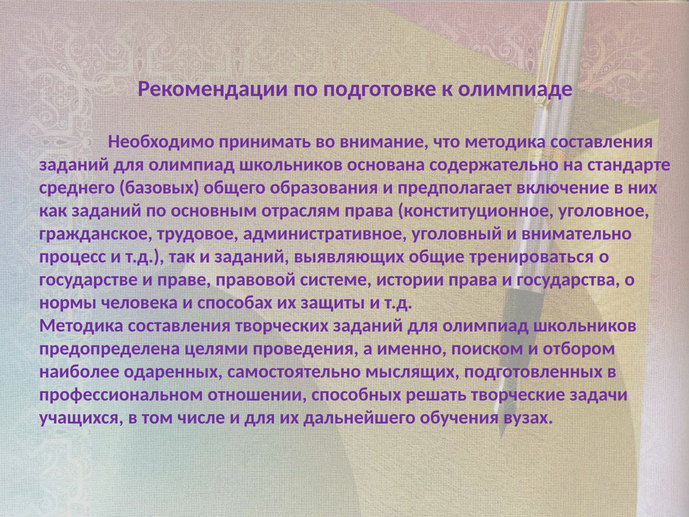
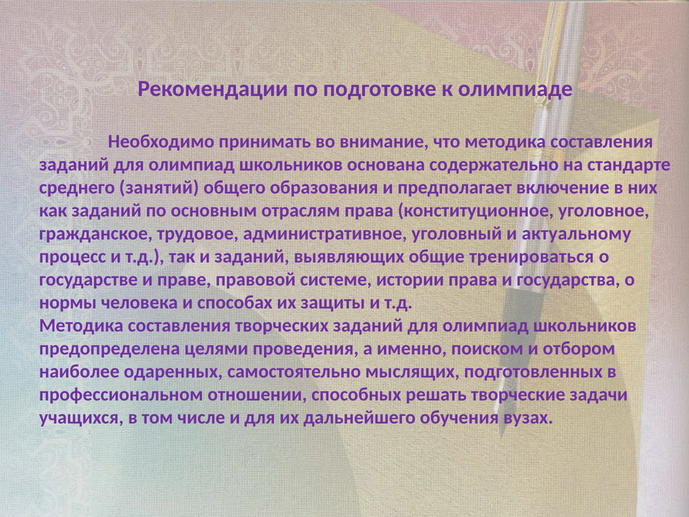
базовых: базовых -> занятий
внимательно: внимательно -> актуальному
